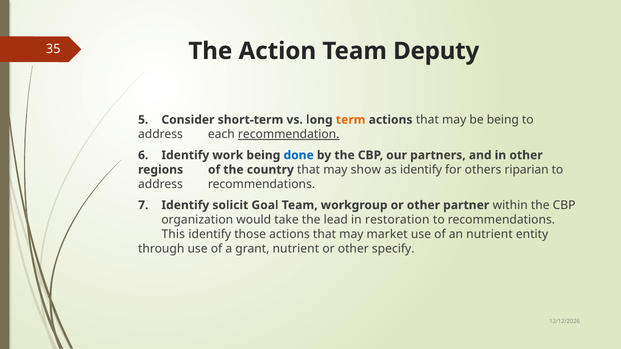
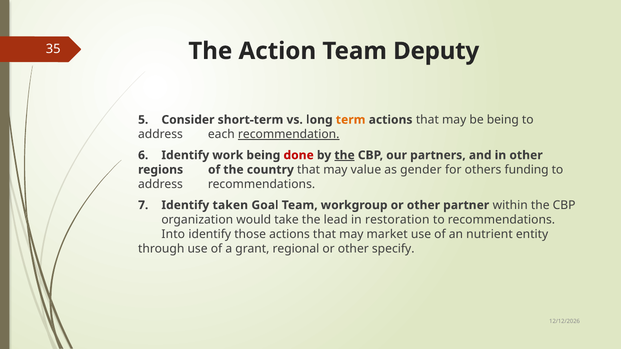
done colour: blue -> red
the at (345, 155) underline: none -> present
show: show -> value
as identify: identify -> gender
riparian: riparian -> funding
solicit: solicit -> taken
This: This -> Into
grant nutrient: nutrient -> regional
